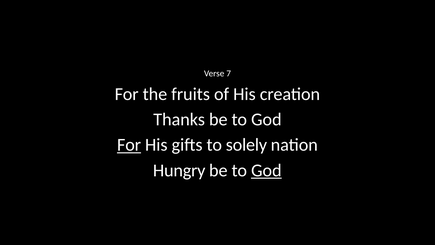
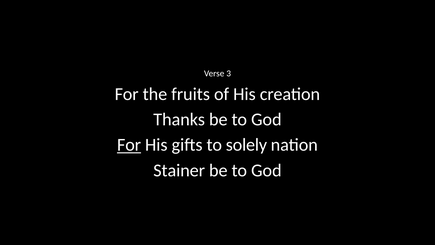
7: 7 -> 3
Hungry: Hungry -> Stainer
God at (266, 170) underline: present -> none
